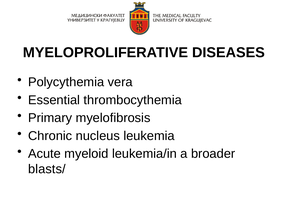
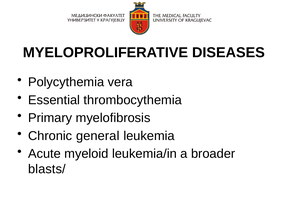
nucleus: nucleus -> general
